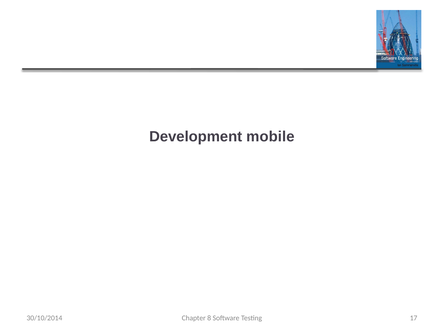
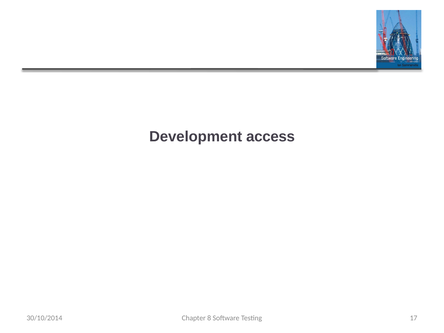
mobile: mobile -> access
